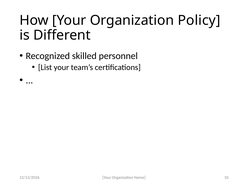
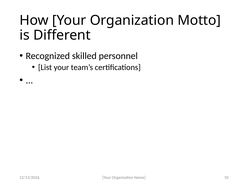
Policy: Policy -> Motto
